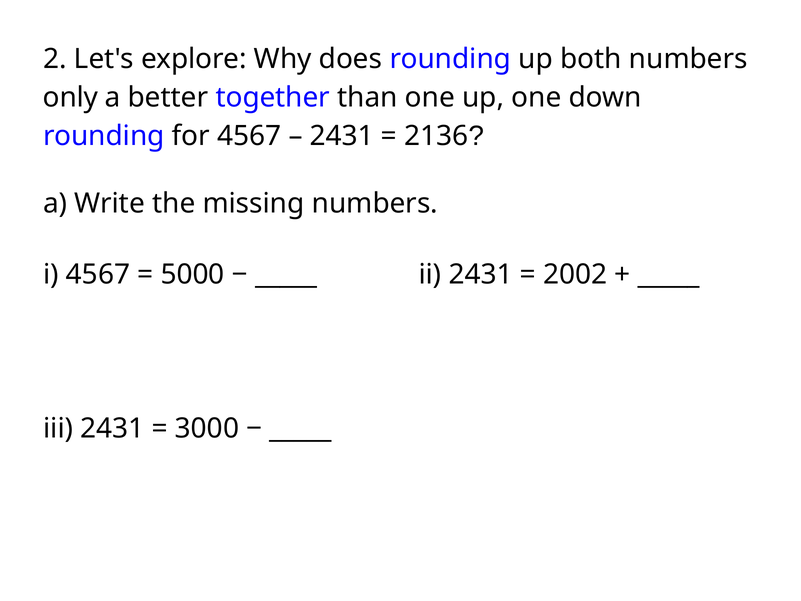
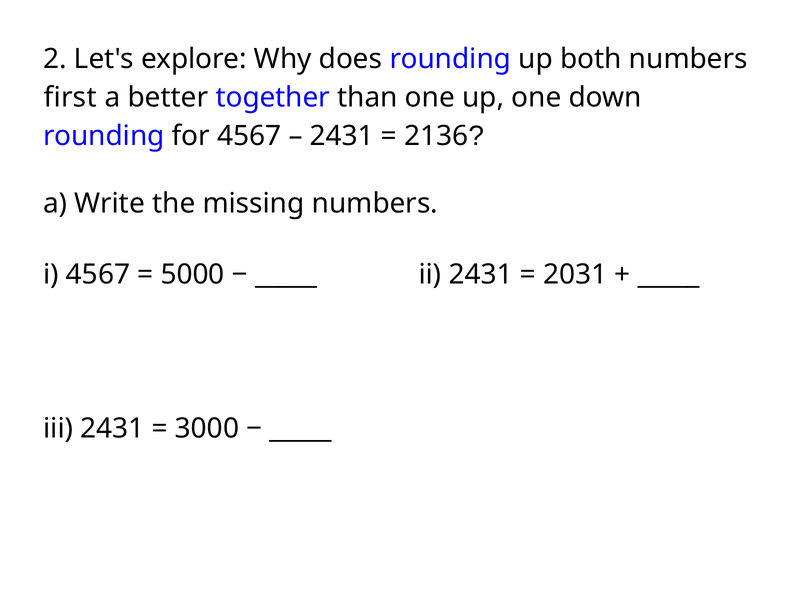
only: only -> first
2002: 2002 -> 2031
